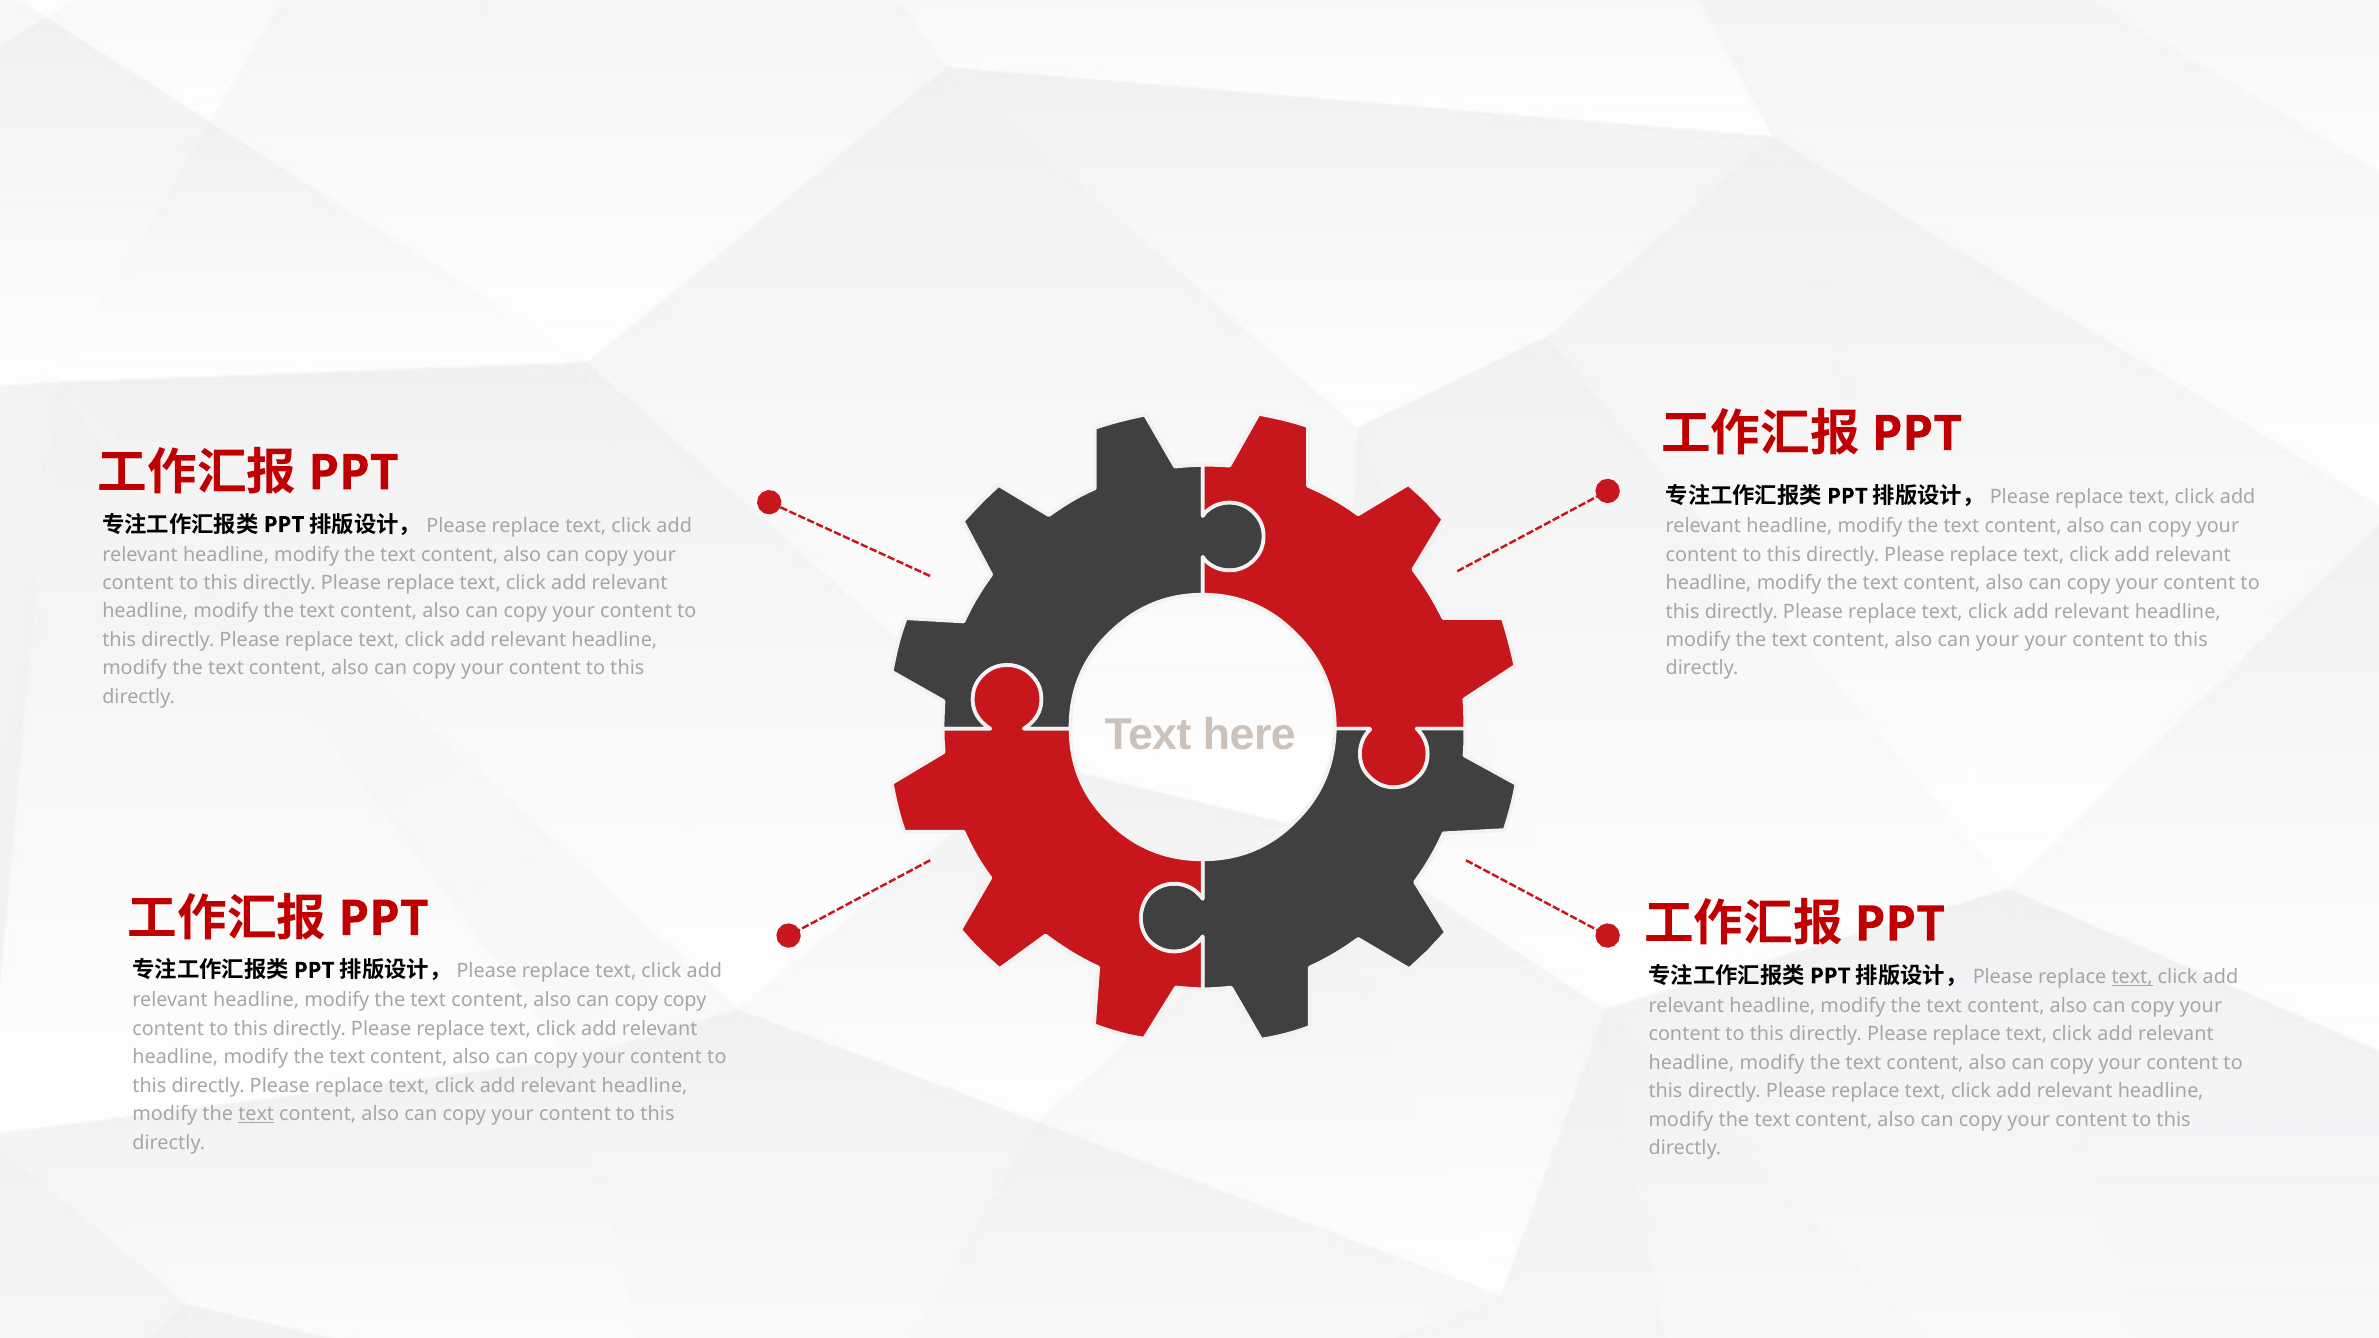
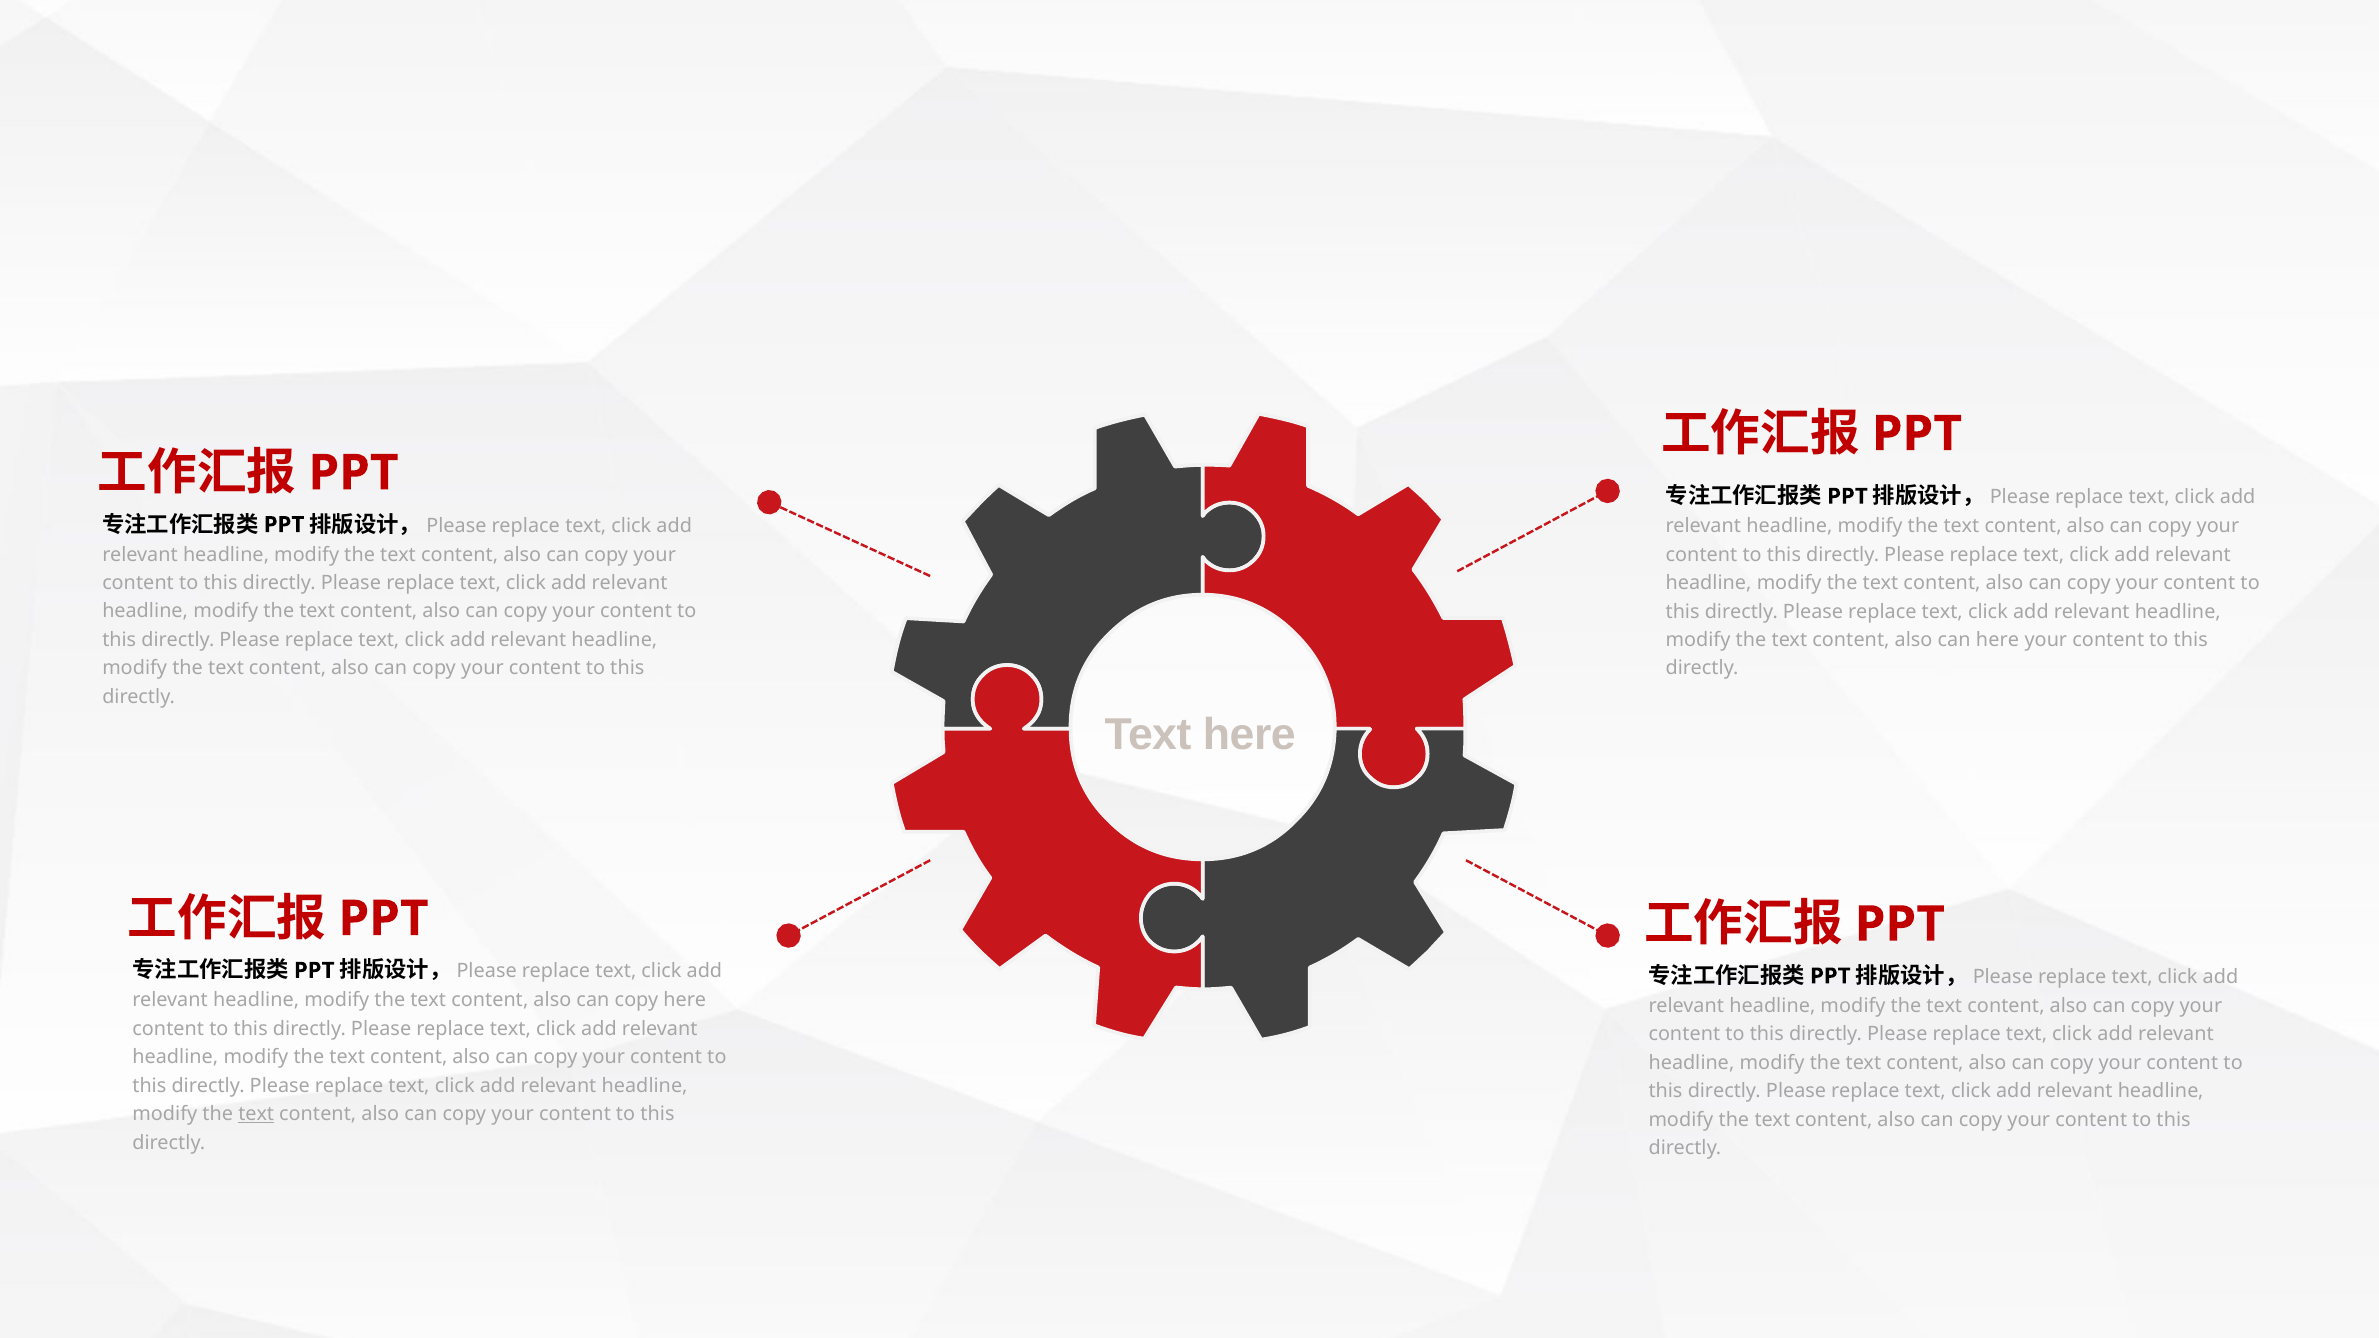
can your: your -> here
text at (2132, 977) underline: present -> none
copy copy: copy -> here
